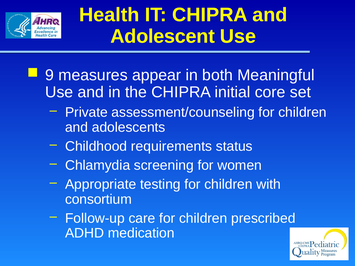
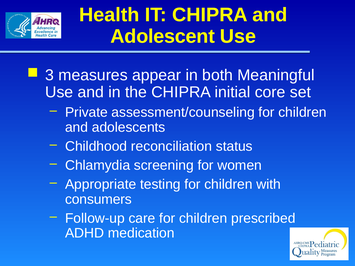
9: 9 -> 3
requirements: requirements -> reconciliation
consortium: consortium -> consumers
